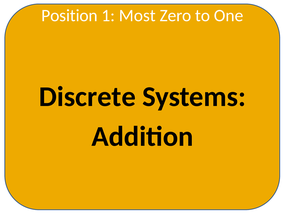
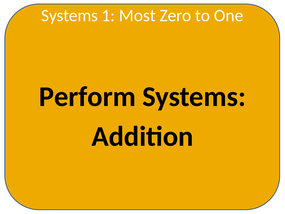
Position at (70, 15): Position -> Systems
Discrete: Discrete -> Perform
